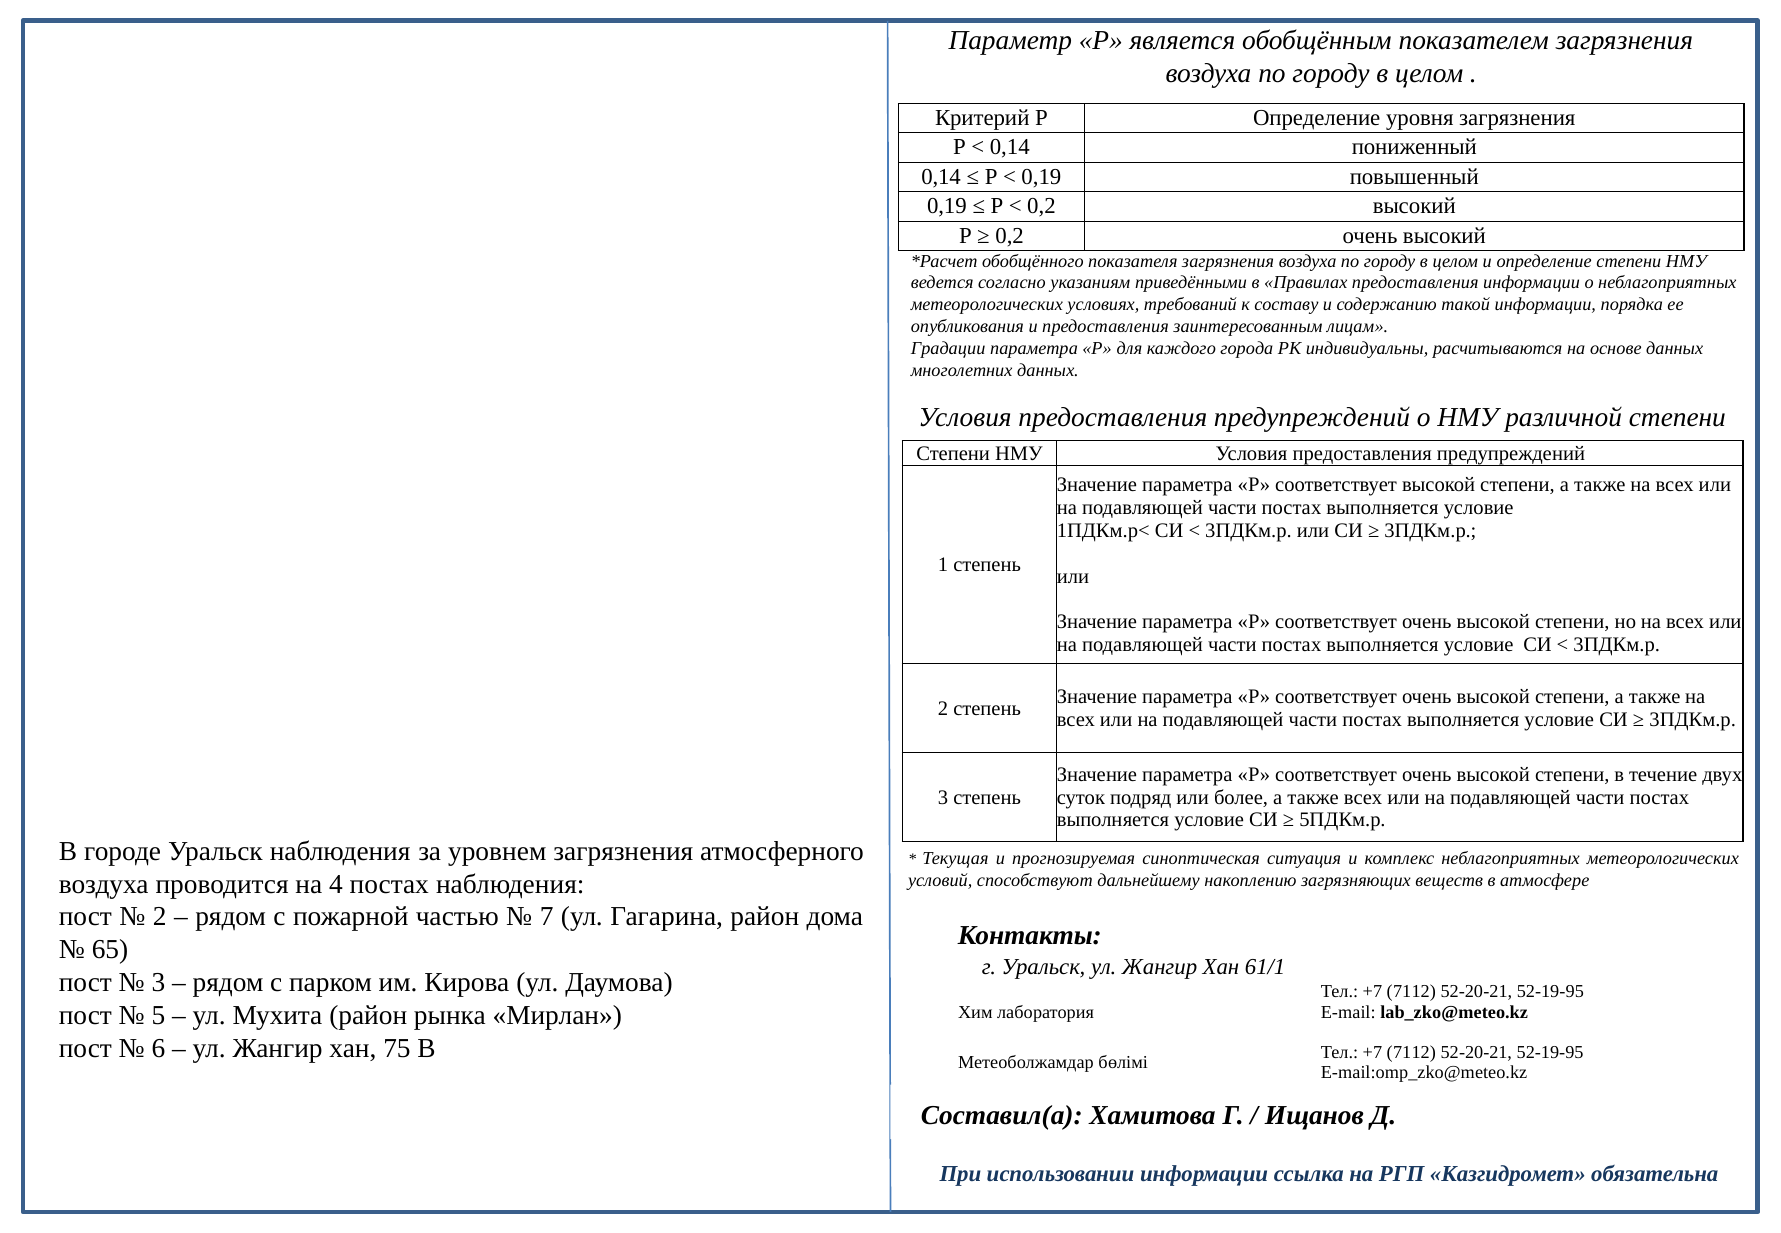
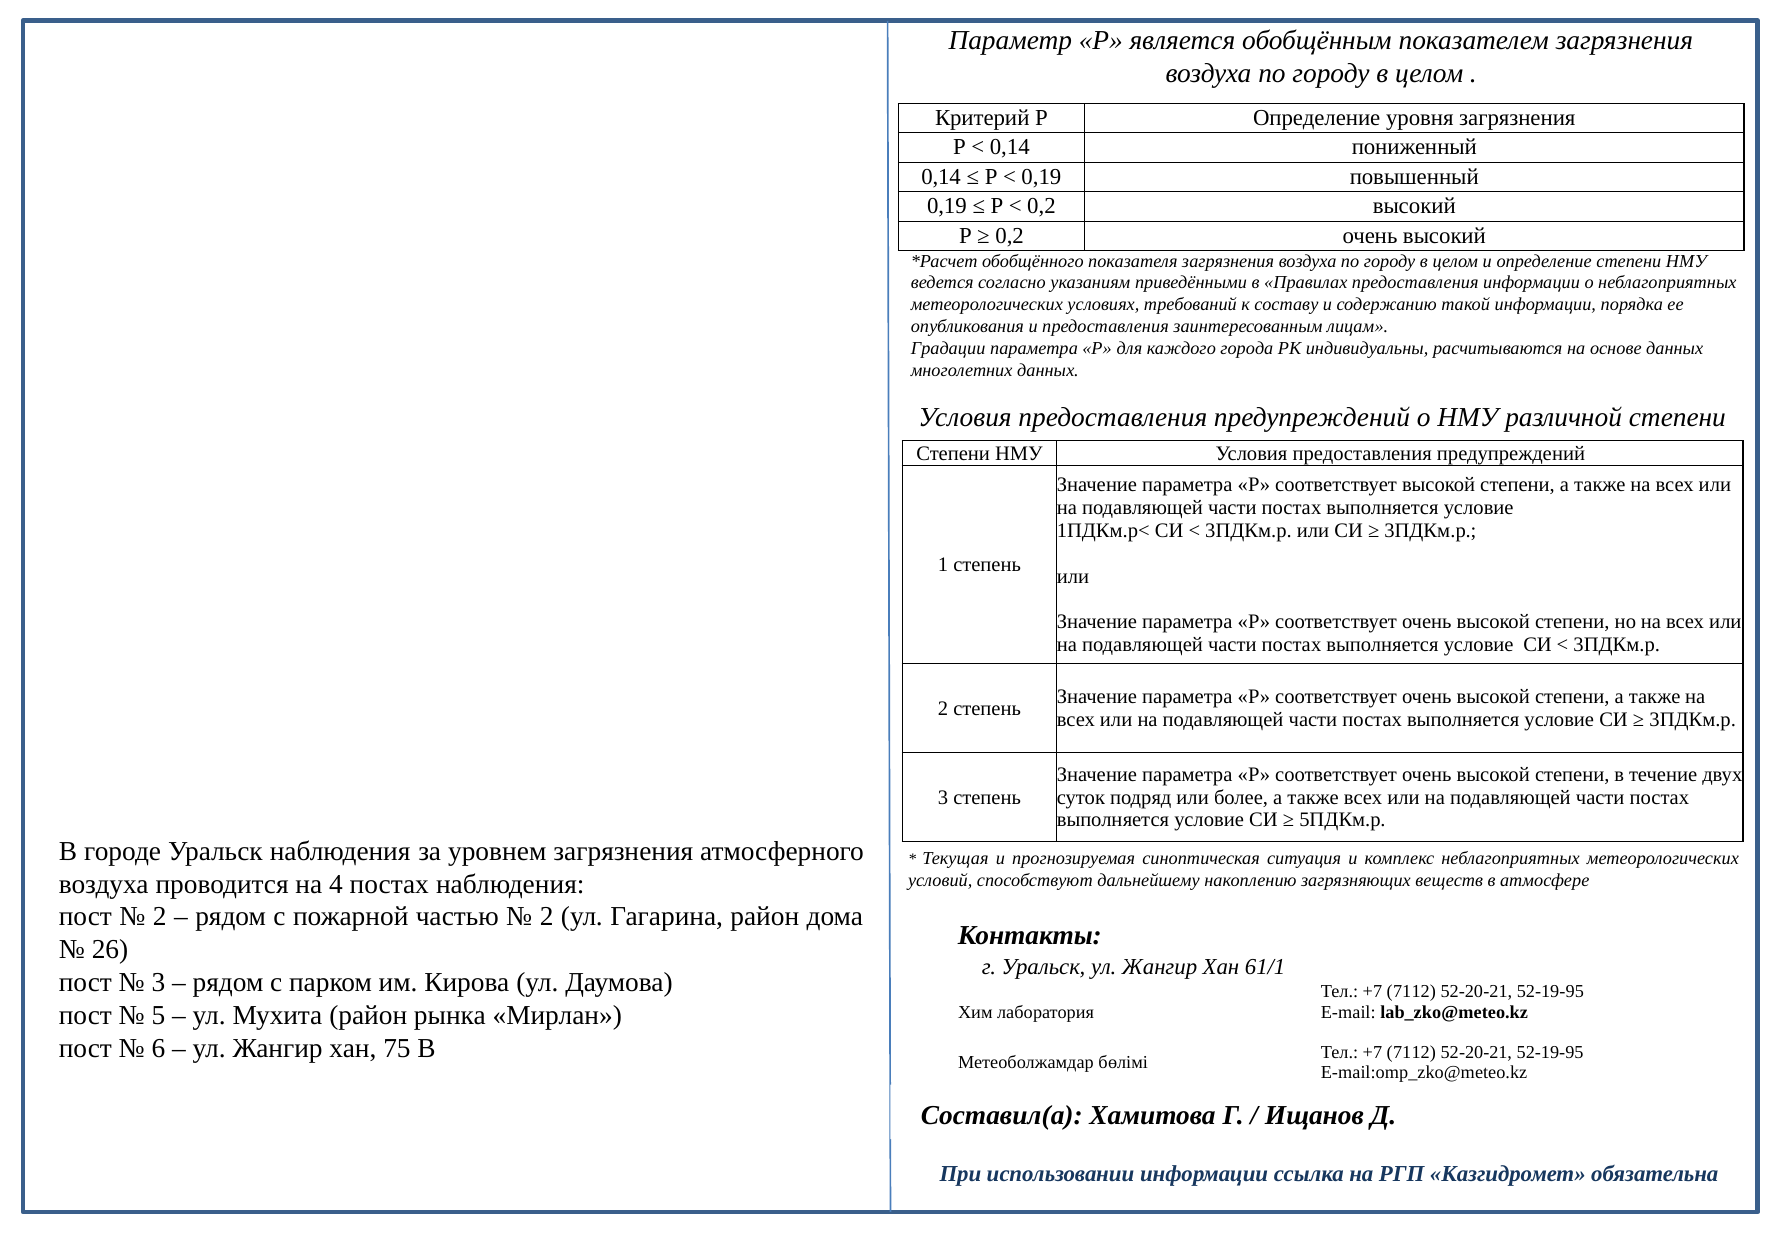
7 at (547, 917): 7 -> 2
65: 65 -> 26
